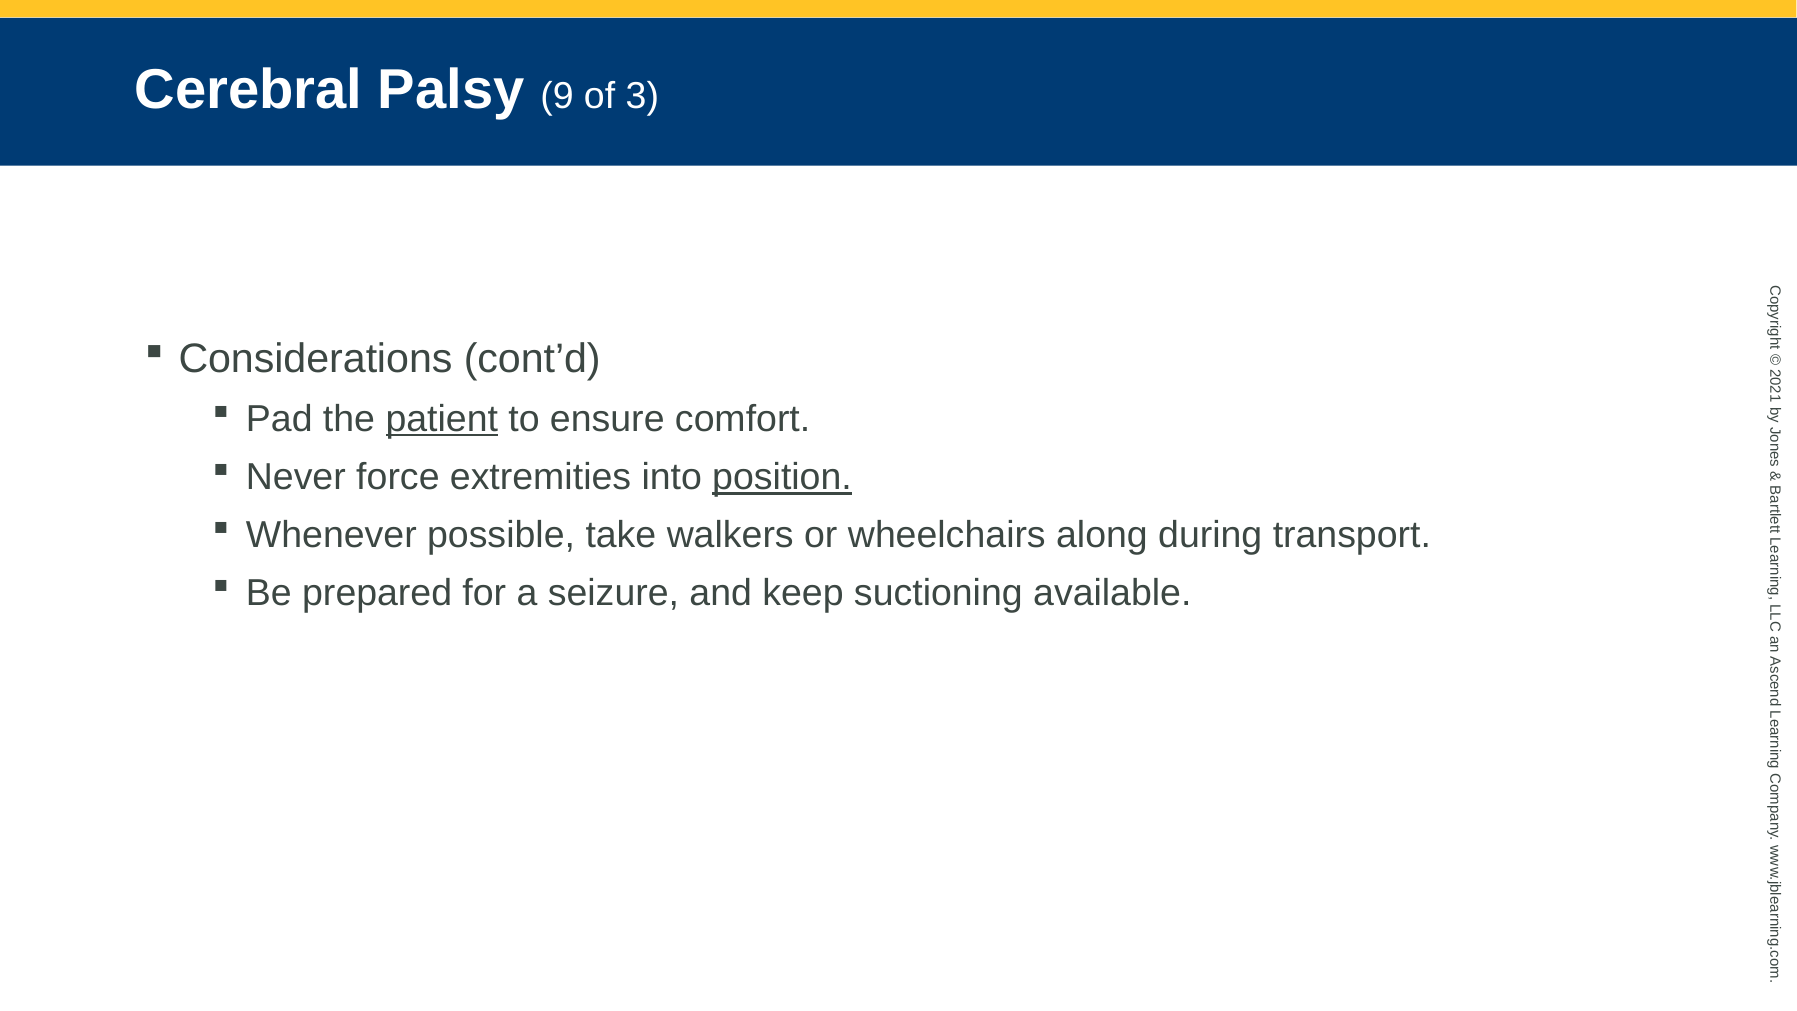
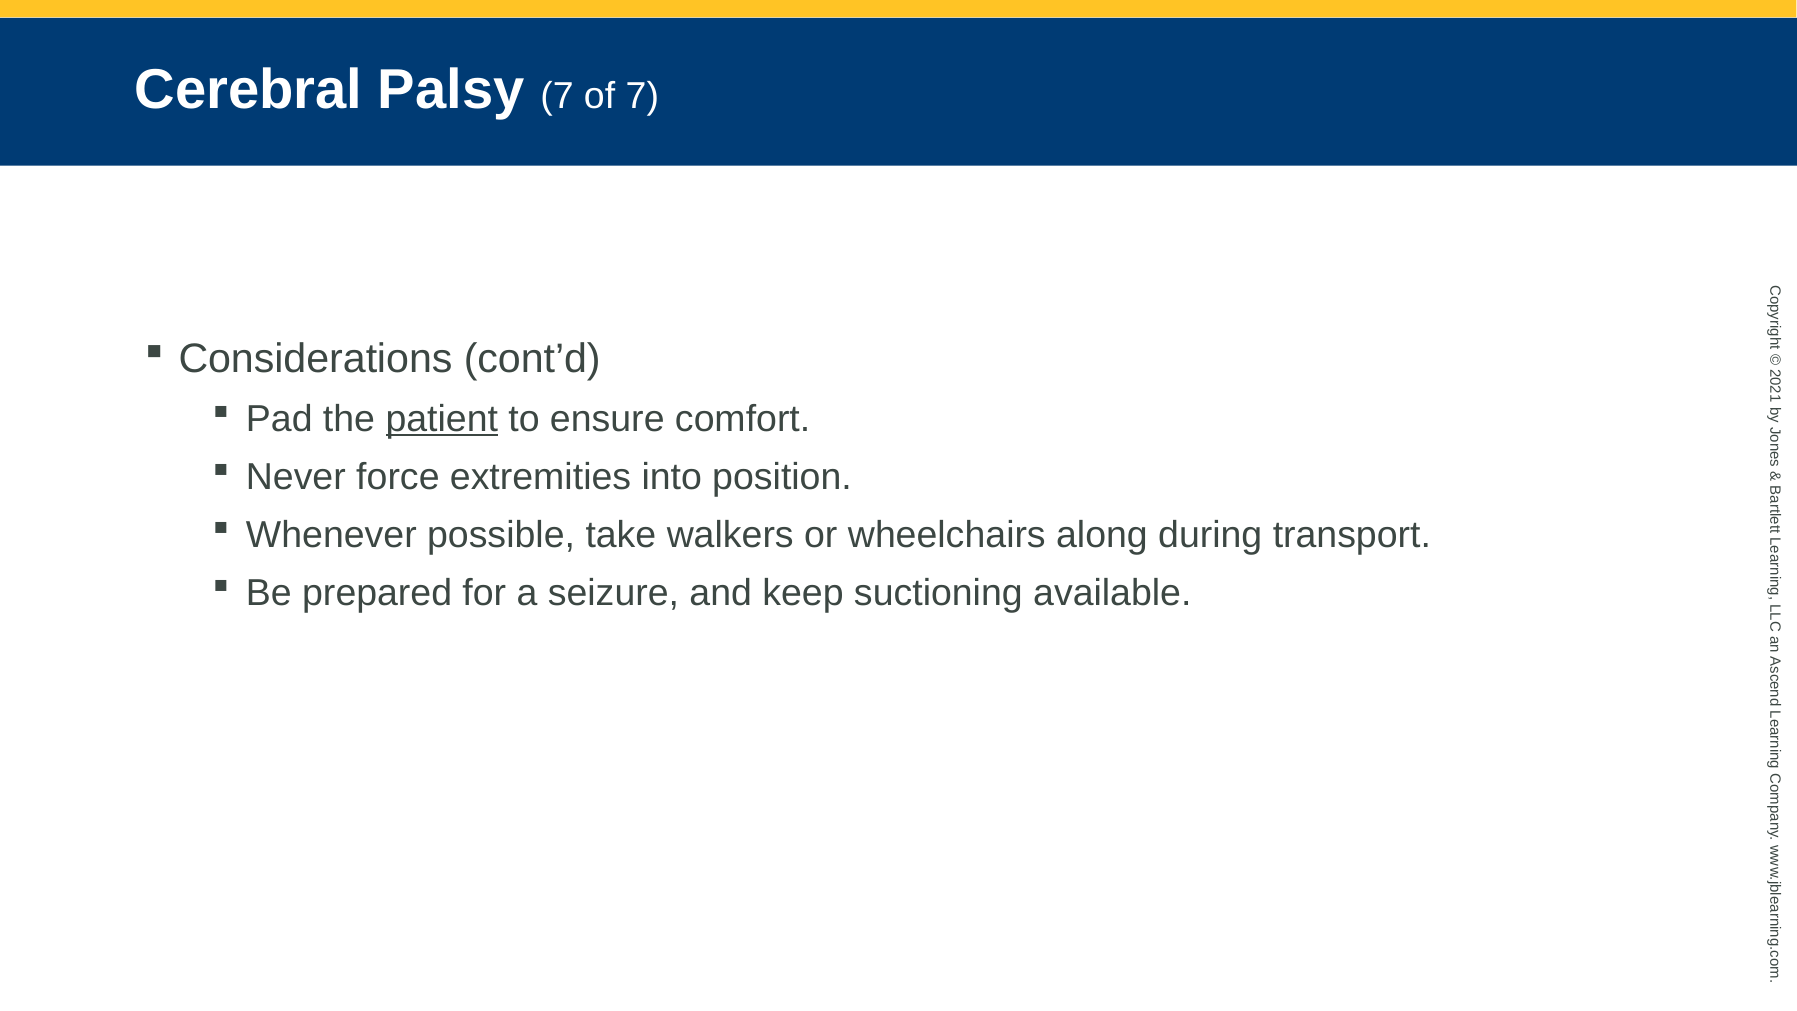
Palsy 9: 9 -> 7
of 3: 3 -> 7
position underline: present -> none
